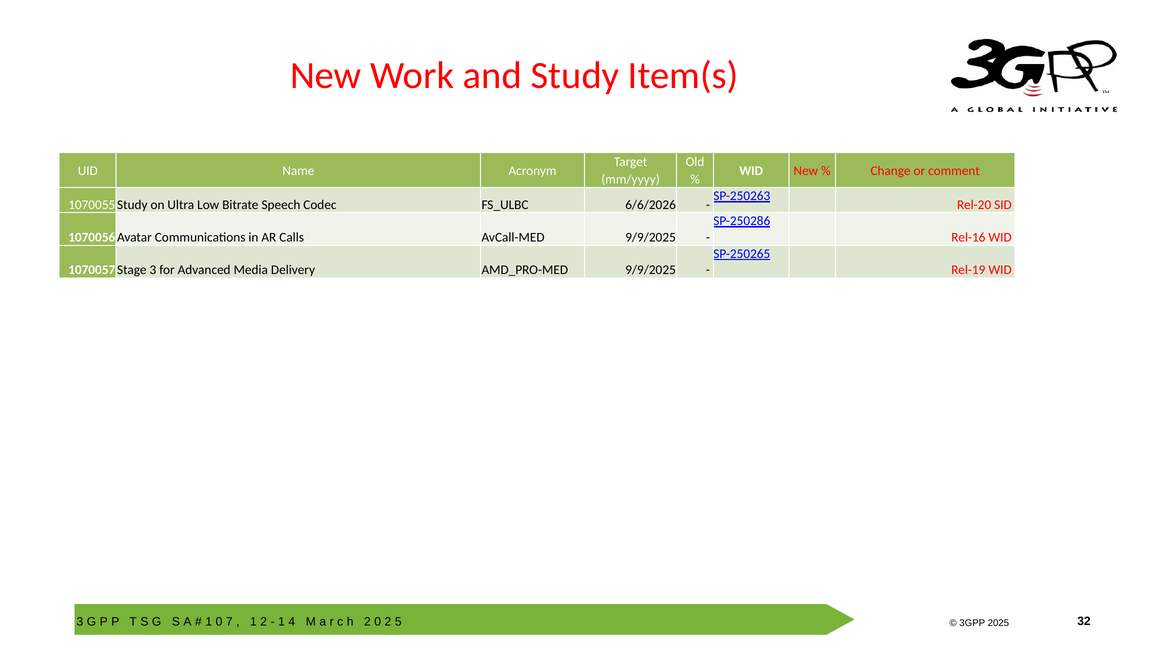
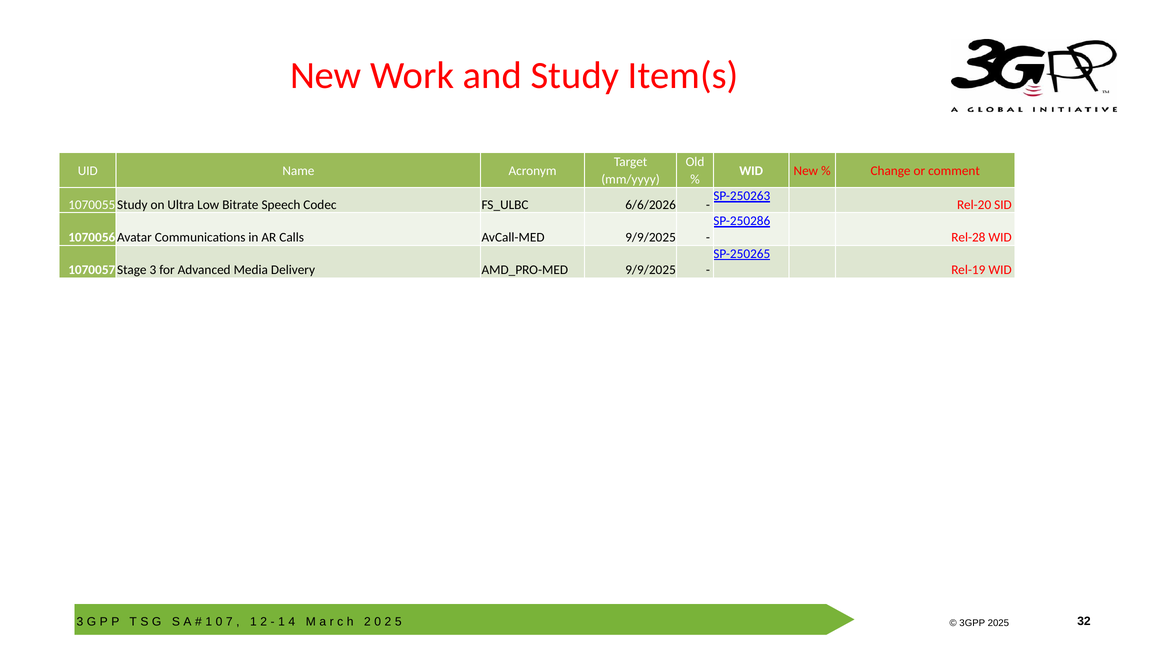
Rel-16: Rel-16 -> Rel-28
